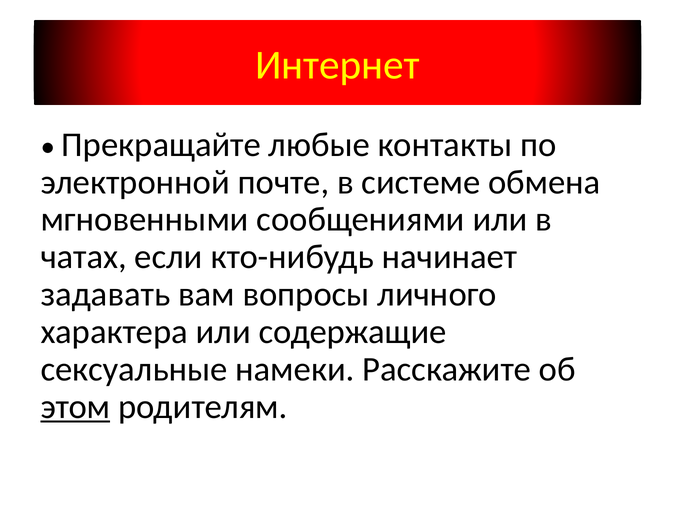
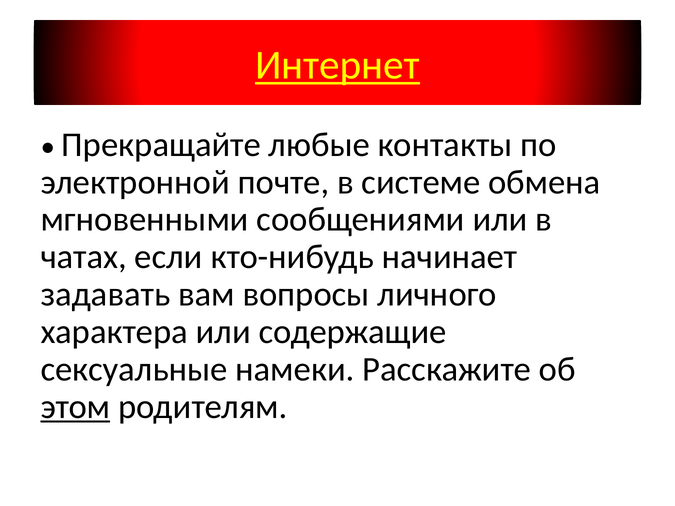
Интернет underline: none -> present
